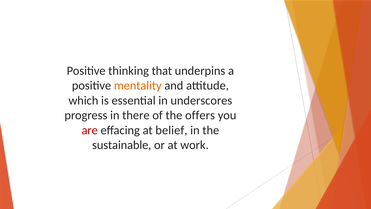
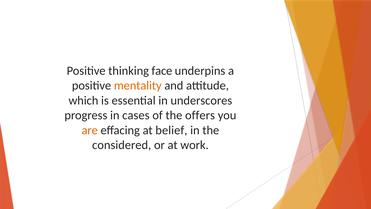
that: that -> face
there: there -> cases
are colour: red -> orange
sustainable: sustainable -> considered
